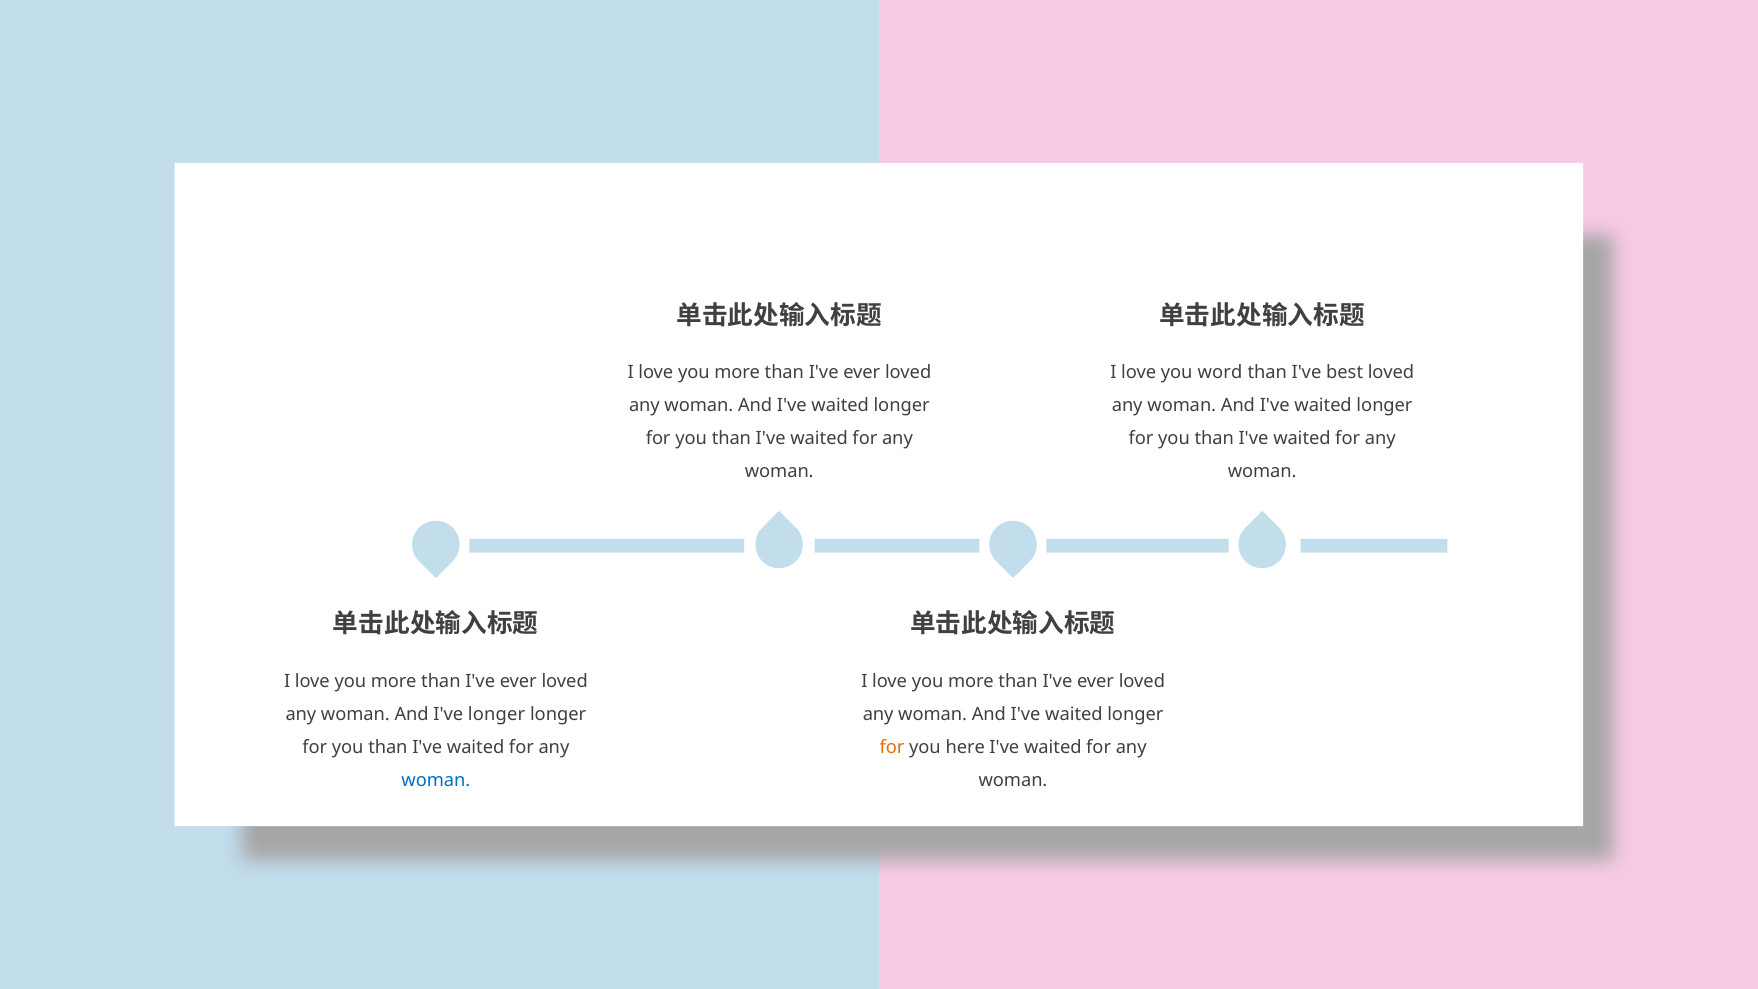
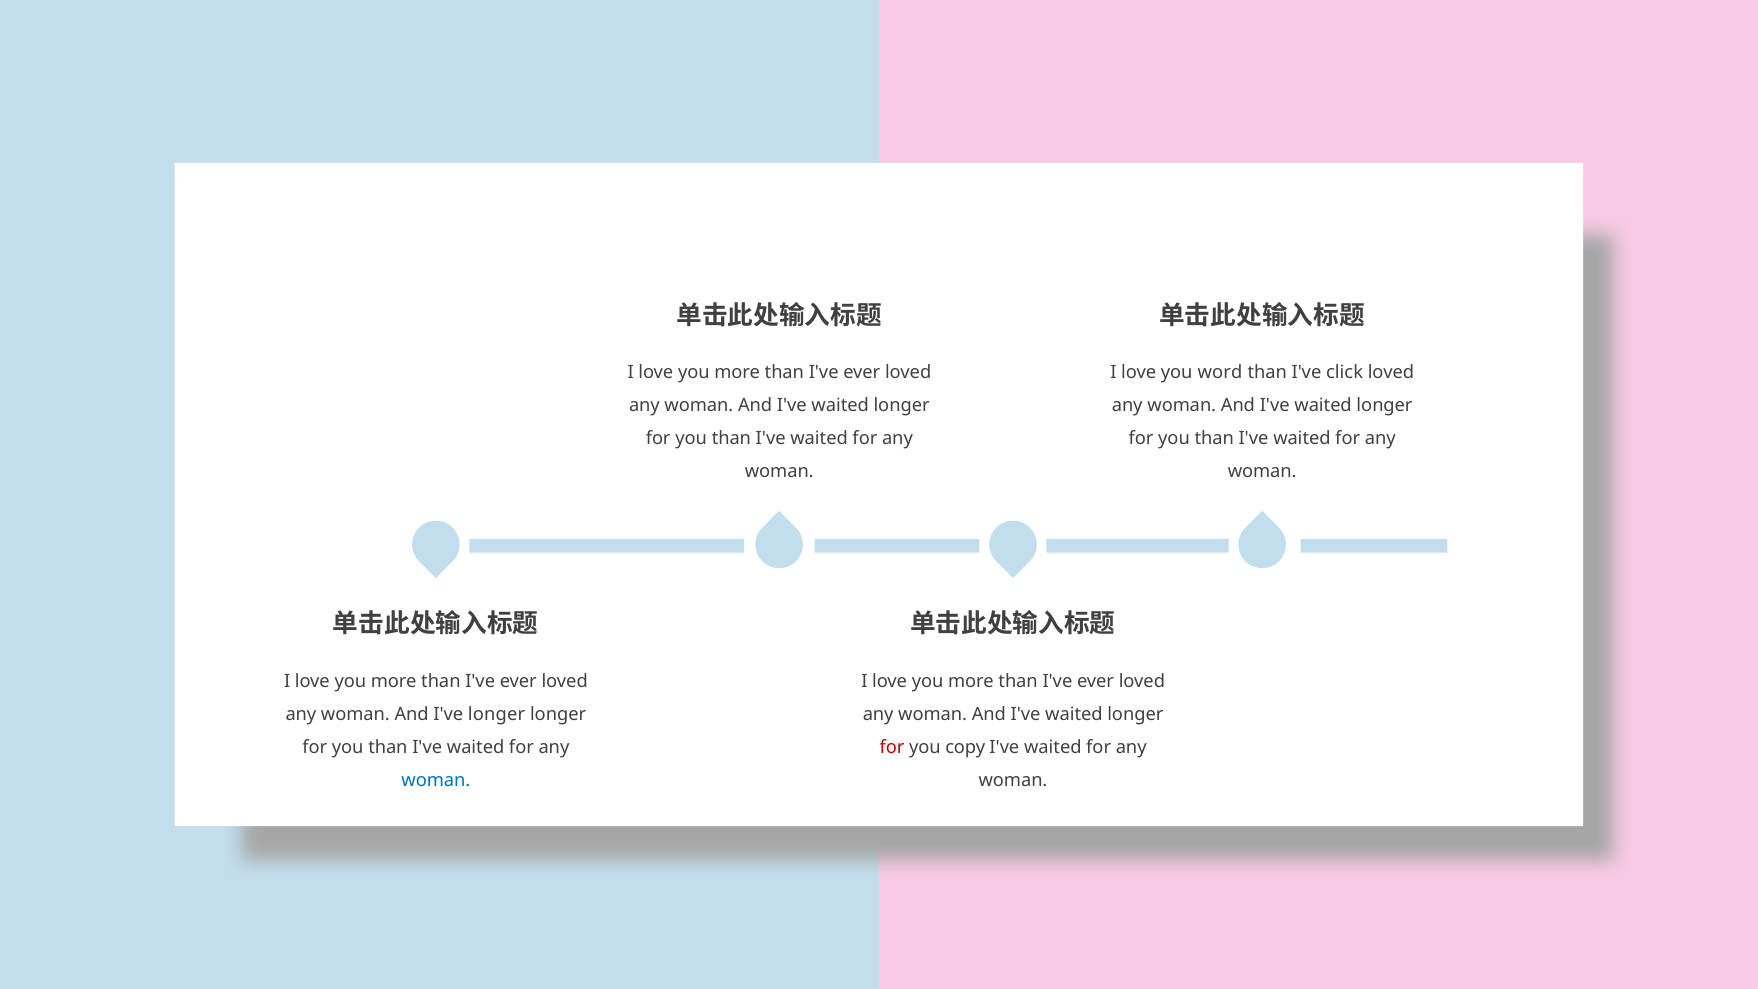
best: best -> click
for at (892, 747) colour: orange -> red
here: here -> copy
